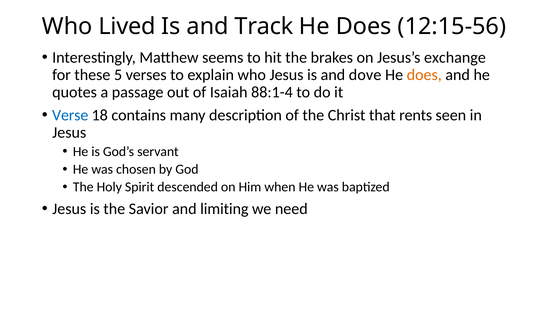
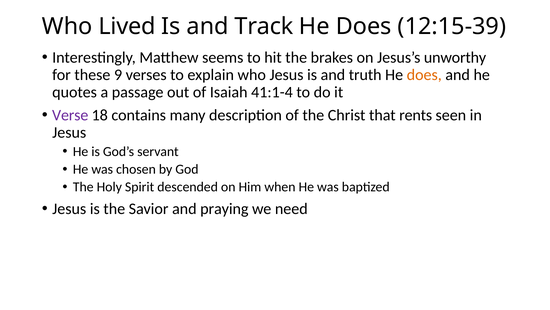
12:15-56: 12:15-56 -> 12:15-39
exchange: exchange -> unworthy
5: 5 -> 9
dove: dove -> truth
88:1-4: 88:1-4 -> 41:1-4
Verse colour: blue -> purple
limiting: limiting -> praying
